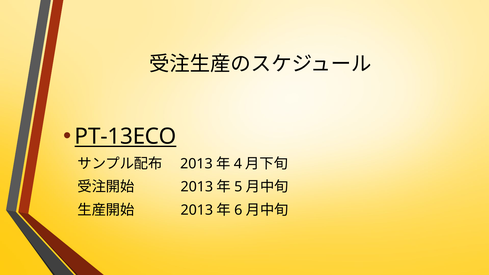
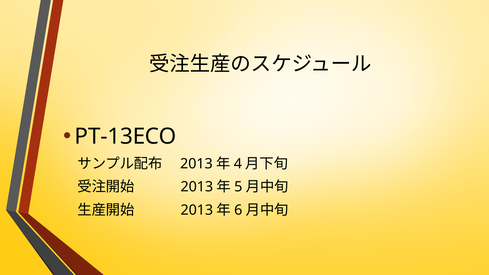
PT-13ECO underline: present -> none
